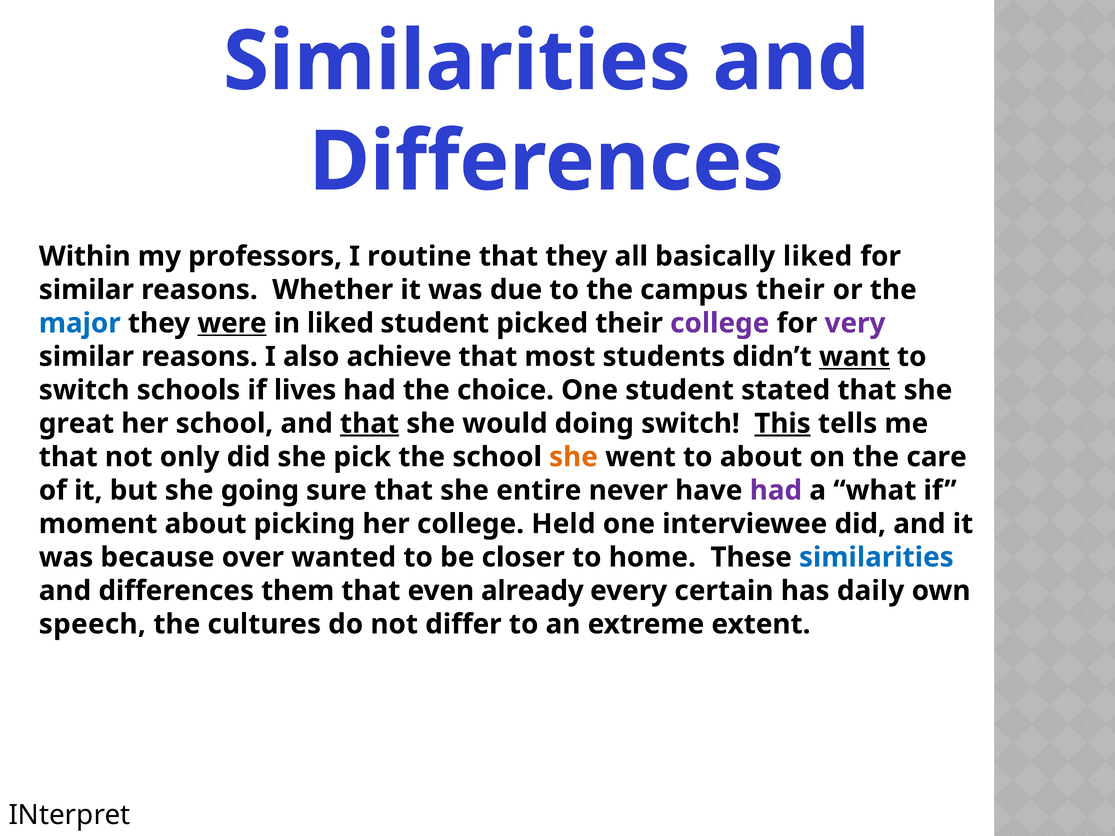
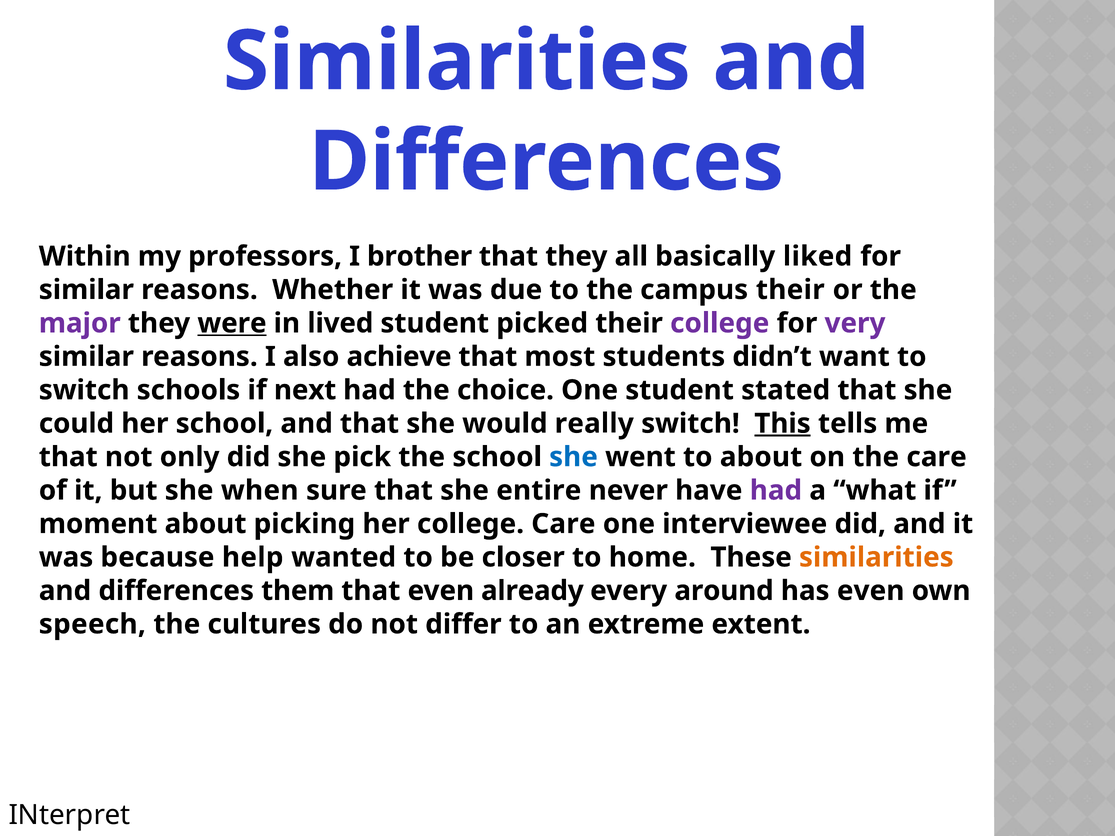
routine: routine -> brother
major colour: blue -> purple
in liked: liked -> lived
want underline: present -> none
lives: lives -> next
great: great -> could
that at (370, 424) underline: present -> none
doing: doing -> really
she at (573, 457) colour: orange -> blue
going: going -> when
college Held: Held -> Care
over: over -> help
similarities at (876, 557) colour: blue -> orange
certain: certain -> around
has daily: daily -> even
